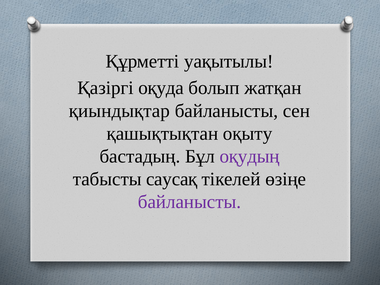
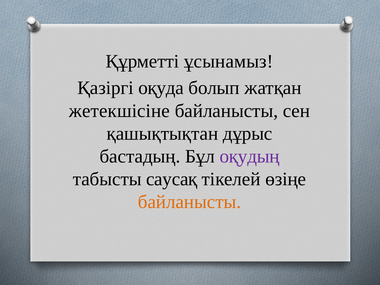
уақытылы: уақытылы -> ұсынамыз
қиындықтар: қиындықтар -> жетекшісіне
оқыту: оқыту -> дұрыс
байланысты at (189, 202) colour: purple -> orange
